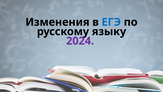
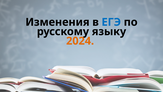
2024 colour: purple -> orange
